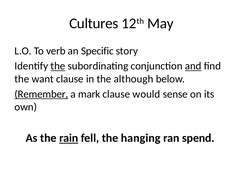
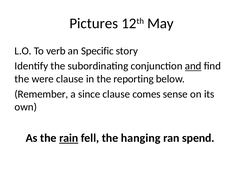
Cultures: Cultures -> Pictures
the at (58, 66) underline: present -> none
want: want -> were
although: although -> reporting
Remember underline: present -> none
mark: mark -> since
would: would -> comes
